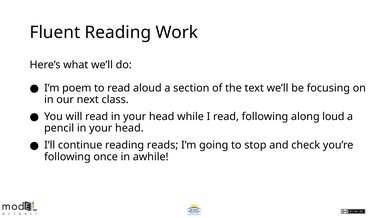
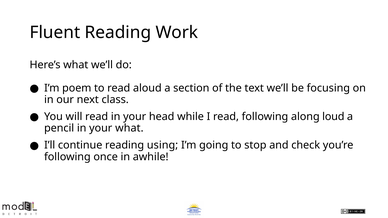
pencil in your head: head -> what
reads: reads -> using
